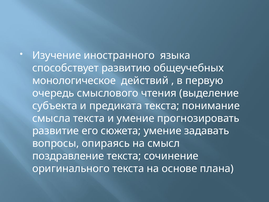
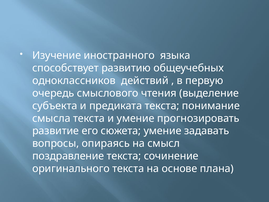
монологическое: монологическое -> одноклассников
